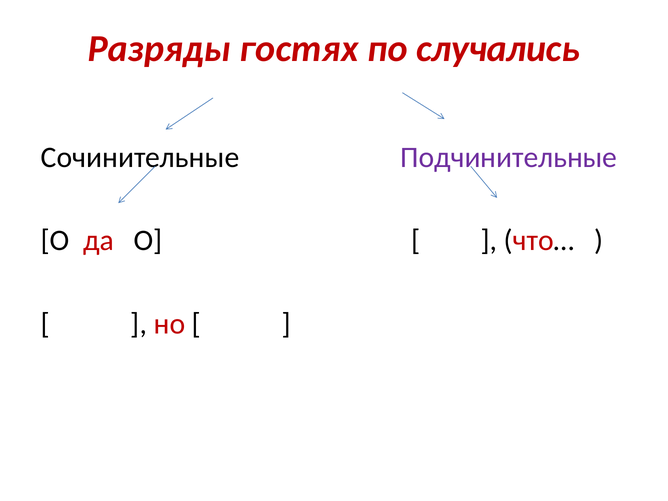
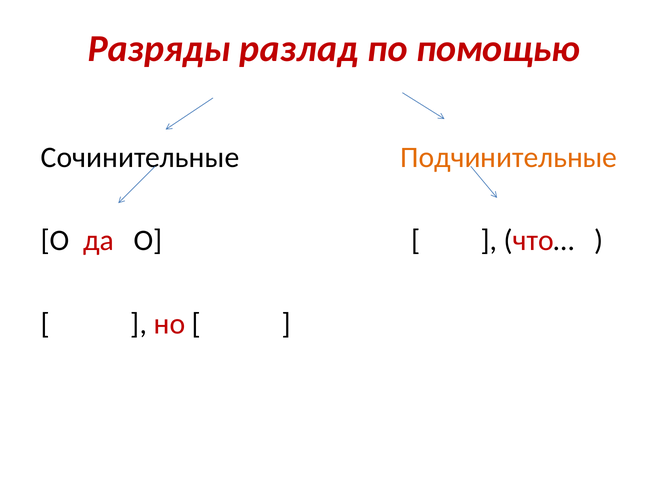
гостях: гостях -> разлад
случались: случались -> помощью
Подчинительные colour: purple -> orange
